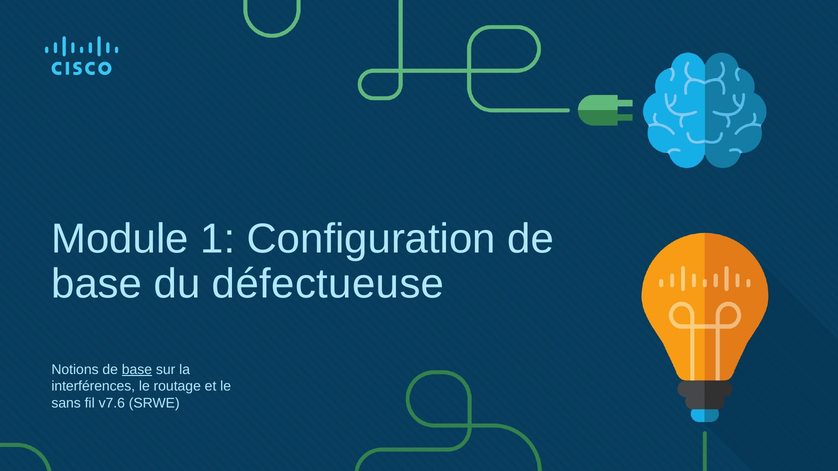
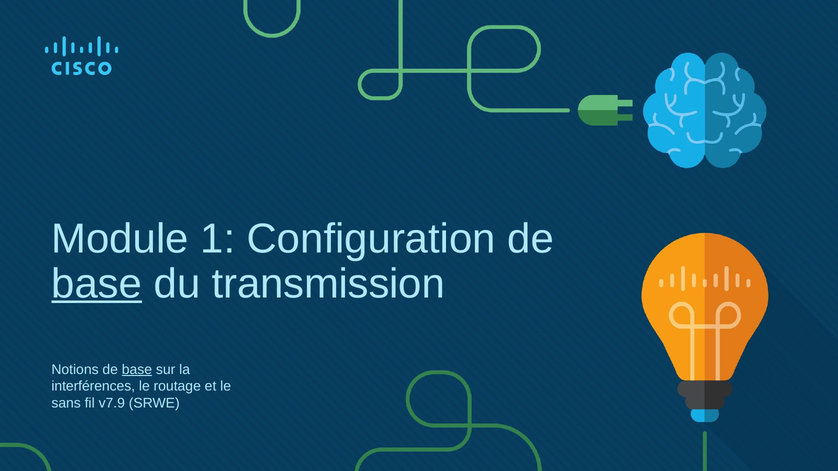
base at (97, 284) underline: none -> present
défectueuse: défectueuse -> transmission
v7.6: v7.6 -> v7.9
